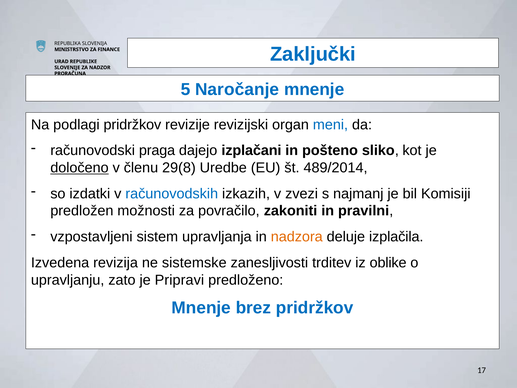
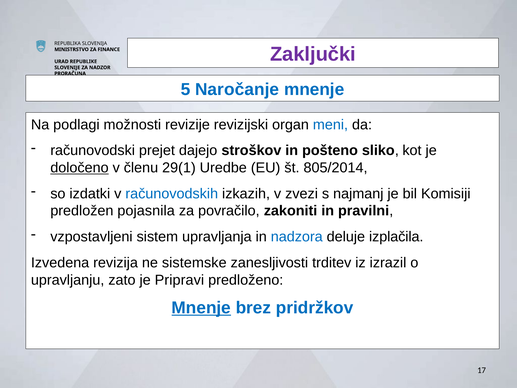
Zaključki colour: blue -> purple
podlagi pridržkov: pridržkov -> možnosti
praga: praga -> prejet
izplačani: izplačani -> stroškov
29(8: 29(8 -> 29(1
489/2014: 489/2014 -> 805/2014
možnosti: možnosti -> pojasnila
nadzora colour: orange -> blue
oblike: oblike -> izrazil
Mnenje at (201, 308) underline: none -> present
